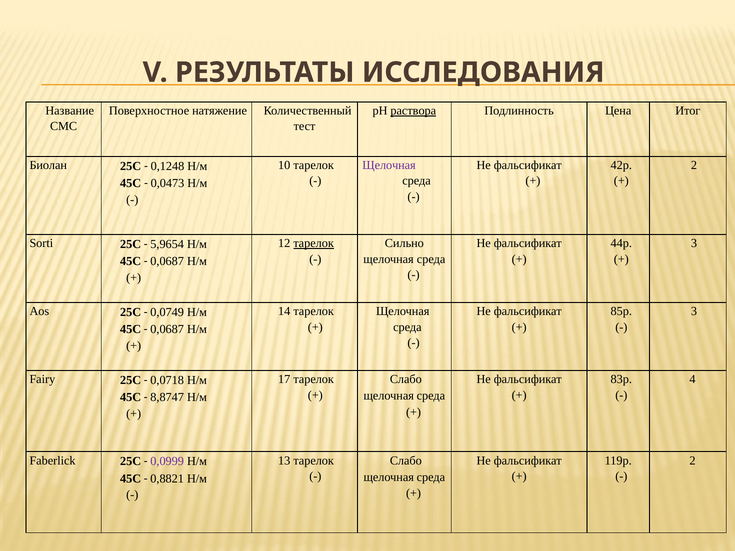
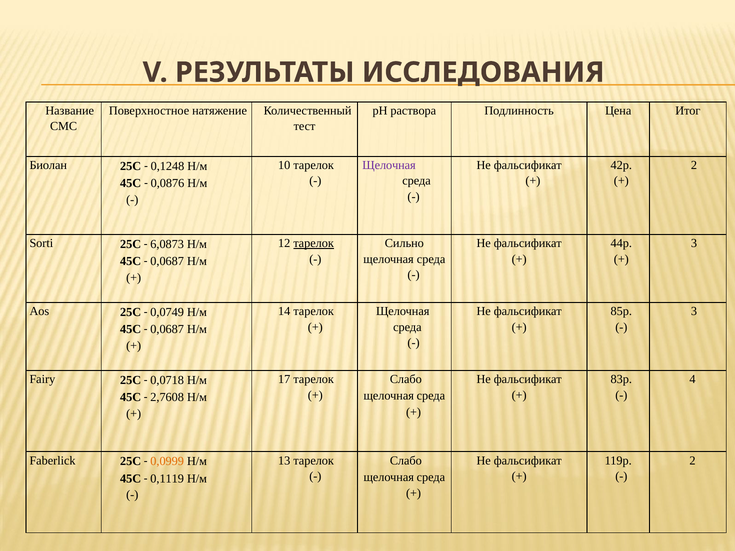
раствора underline: present -> none
0,0473: 0,0473 -> 0,0876
5,9654: 5,9654 -> 6,0873
8,8747: 8,8747 -> 2,7608
0,0999 colour: purple -> orange
0,8821: 0,8821 -> 0,1119
